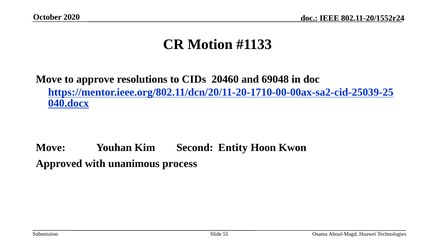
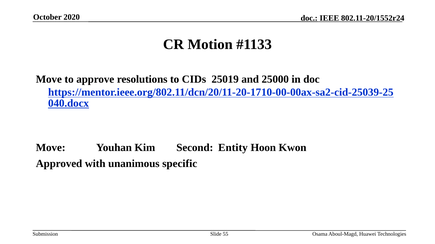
20460: 20460 -> 25019
69048: 69048 -> 25000
process: process -> specific
